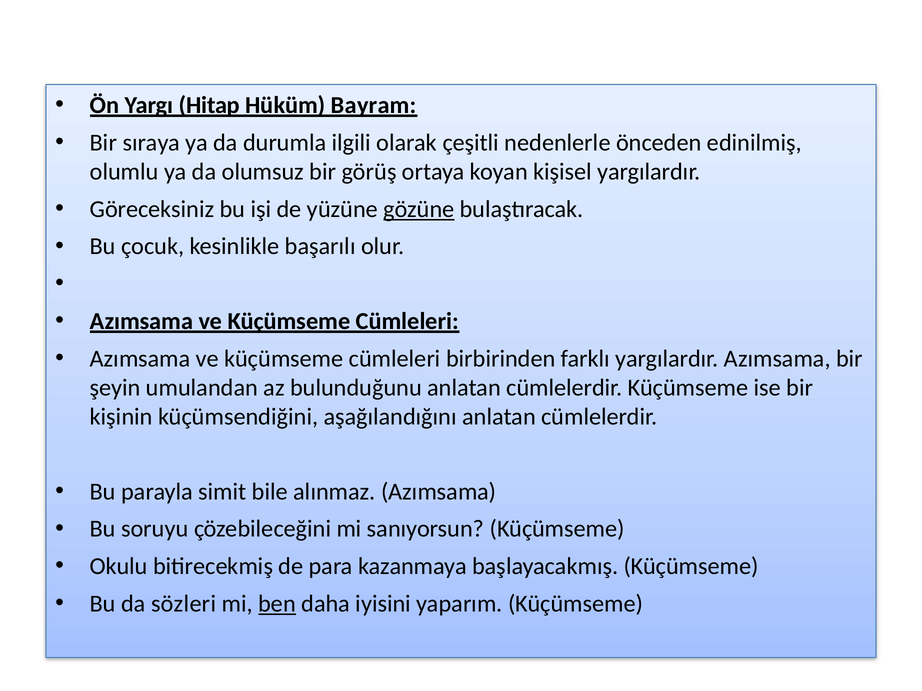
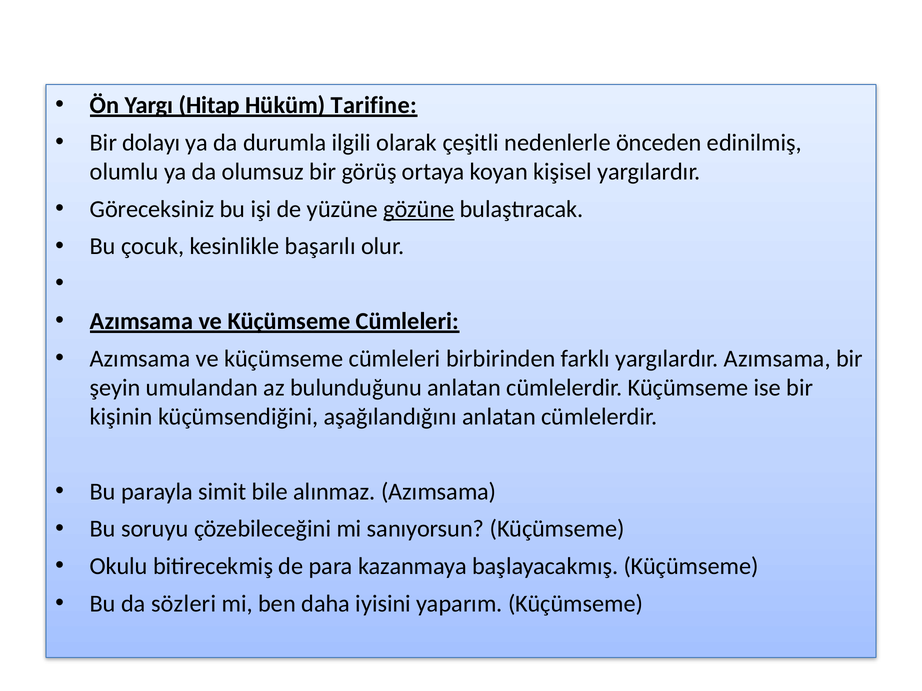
Bayram: Bayram -> Tarifine
sıraya: sıraya -> dolayı
ben underline: present -> none
